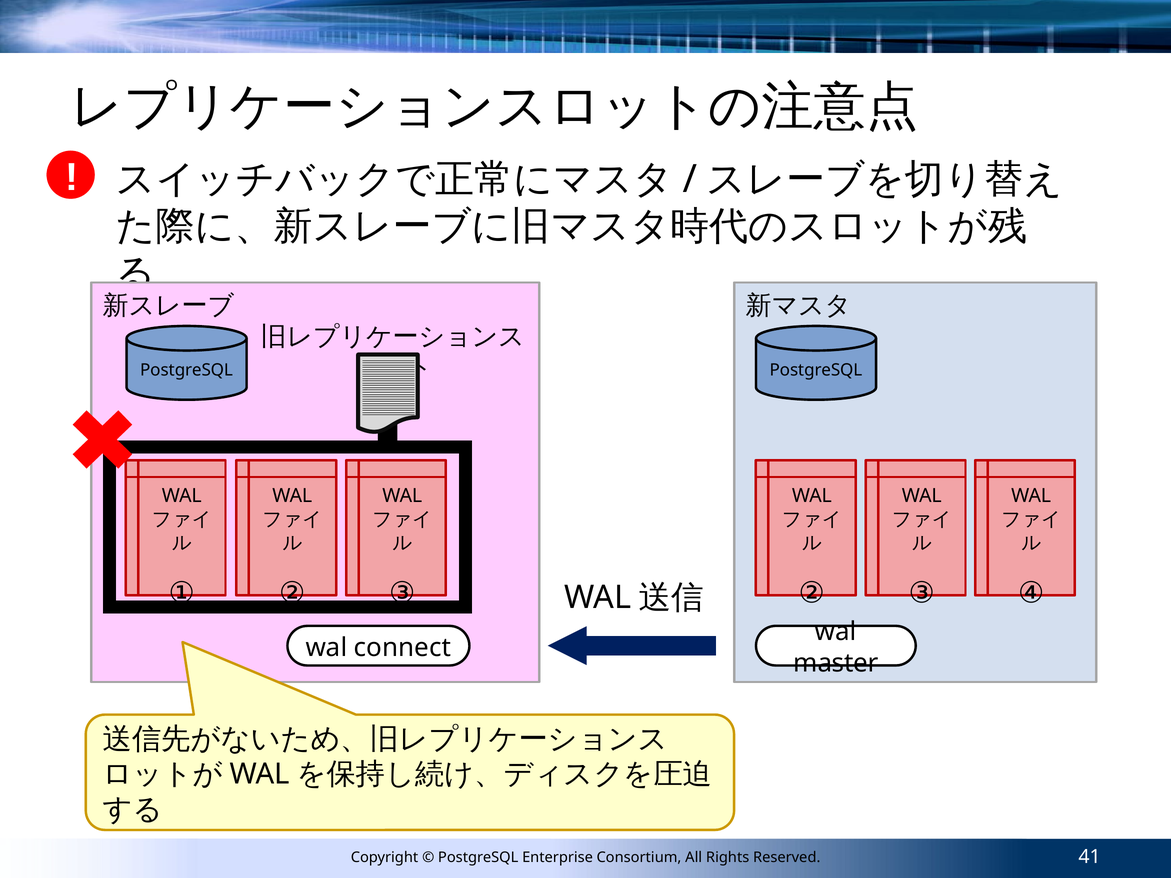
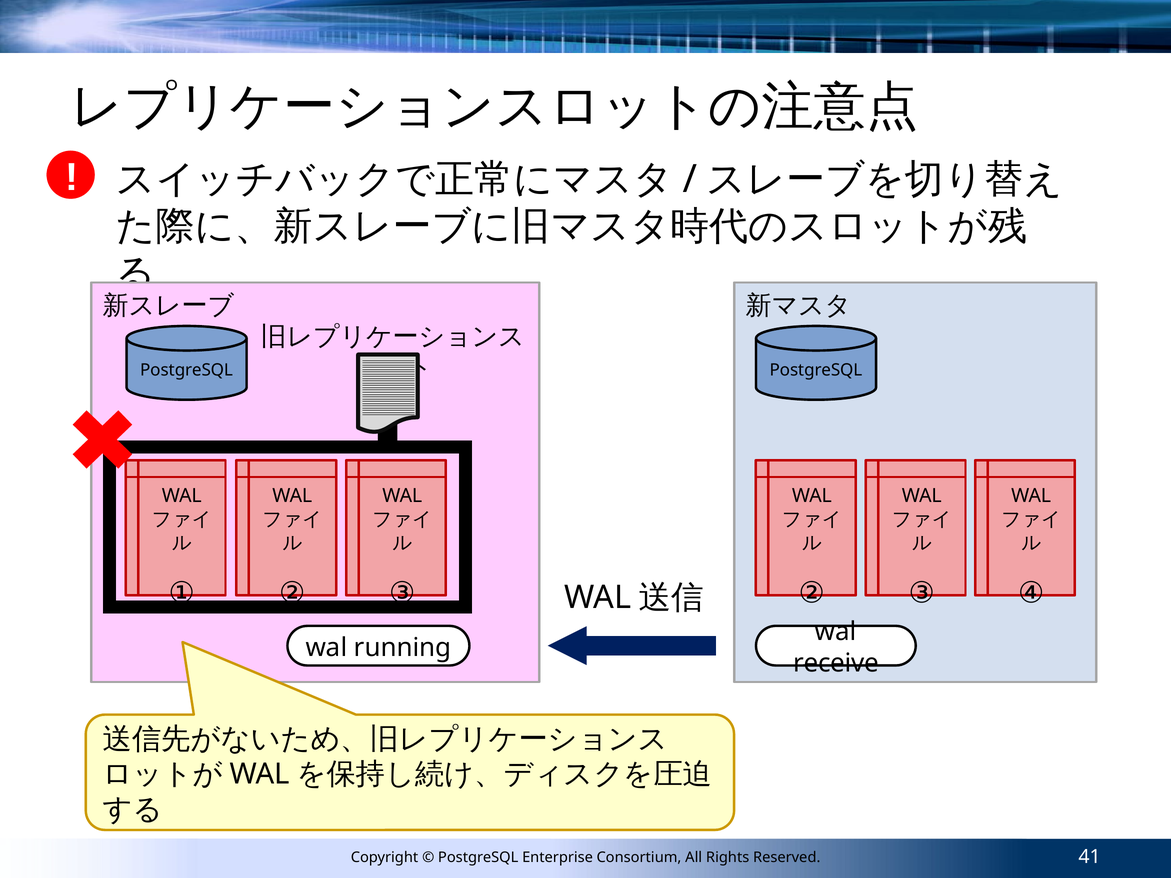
connect: connect -> running
master: master -> receive
